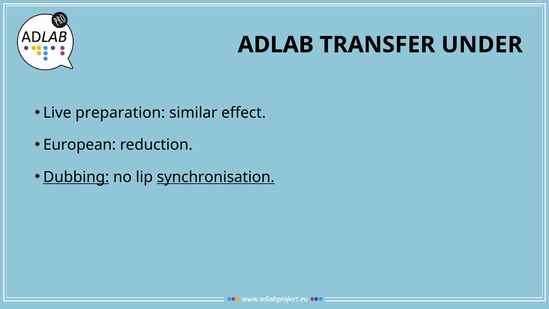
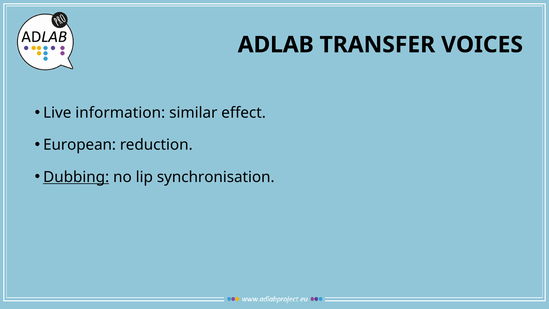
UNDER: UNDER -> VOICES
preparation: preparation -> information
synchronisation underline: present -> none
